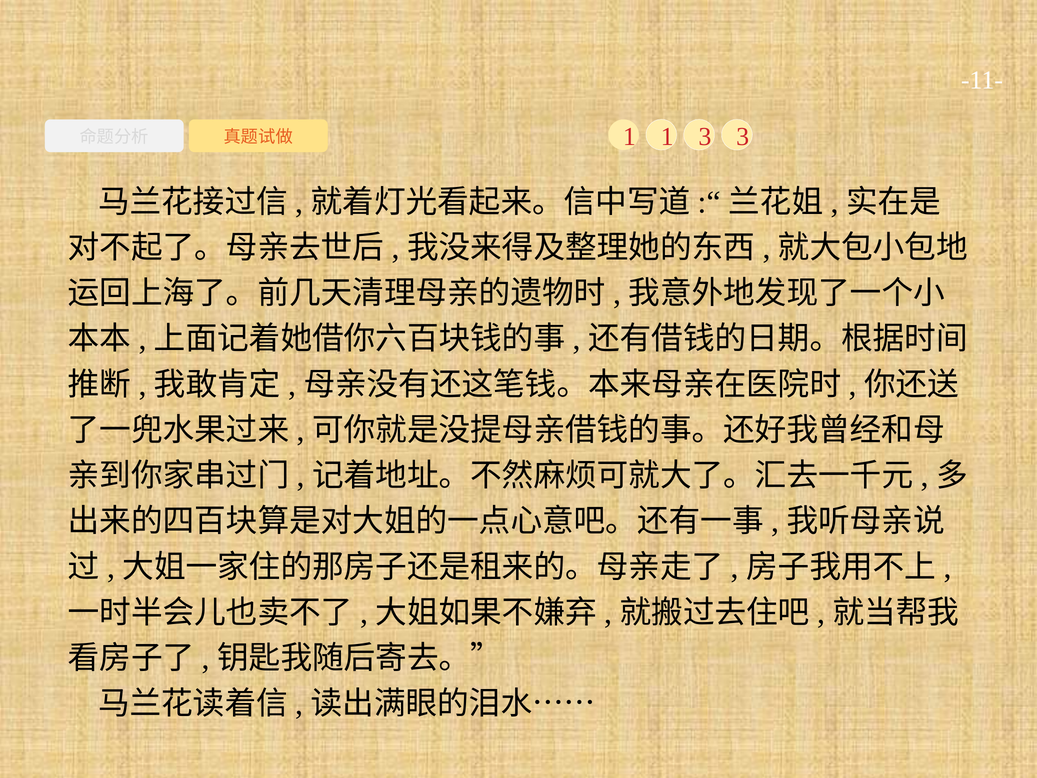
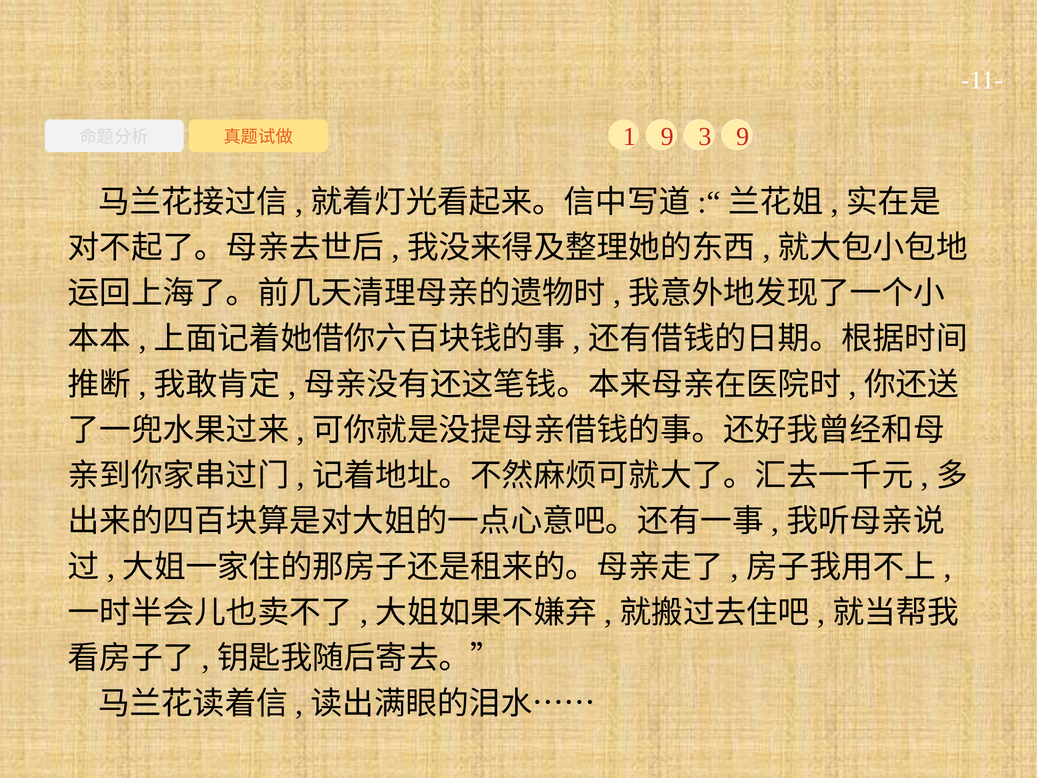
1 1: 1 -> 9
3 3: 3 -> 9
